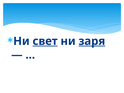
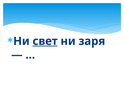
заря underline: present -> none
